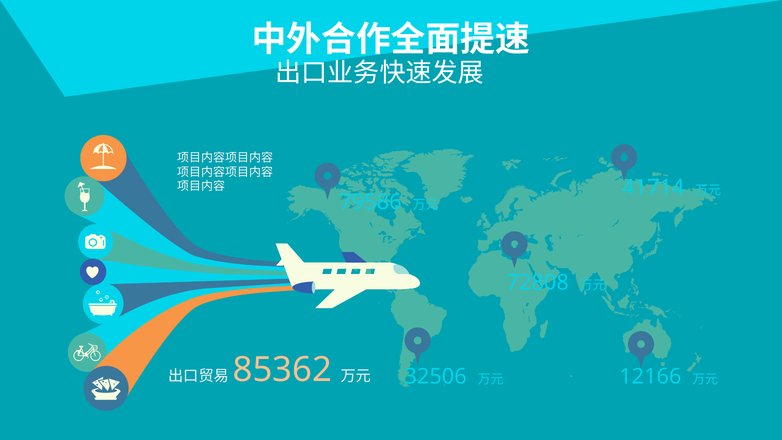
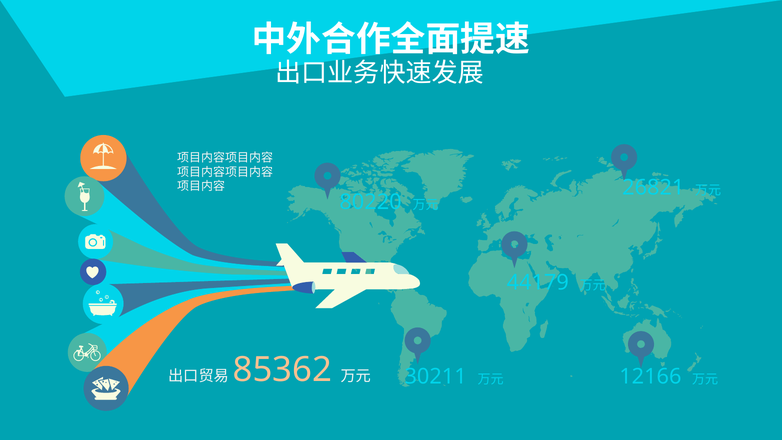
41714: 41714 -> 26821
79586: 79586 -> 80220
72808: 72808 -> 44179
32506: 32506 -> 30211
